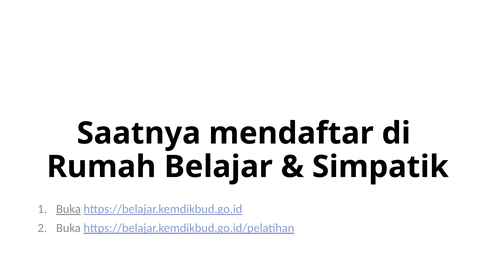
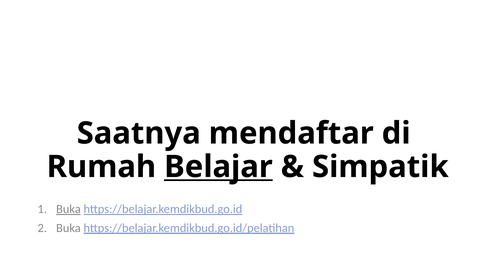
Belajar underline: none -> present
